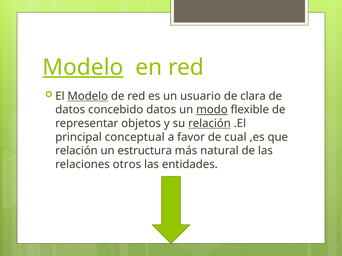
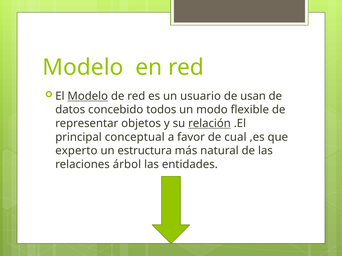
Modelo at (83, 67) underline: present -> none
clara: clara -> usan
concebido datos: datos -> todos
modo underline: present -> none
relación at (76, 151): relación -> experto
otros: otros -> árbol
